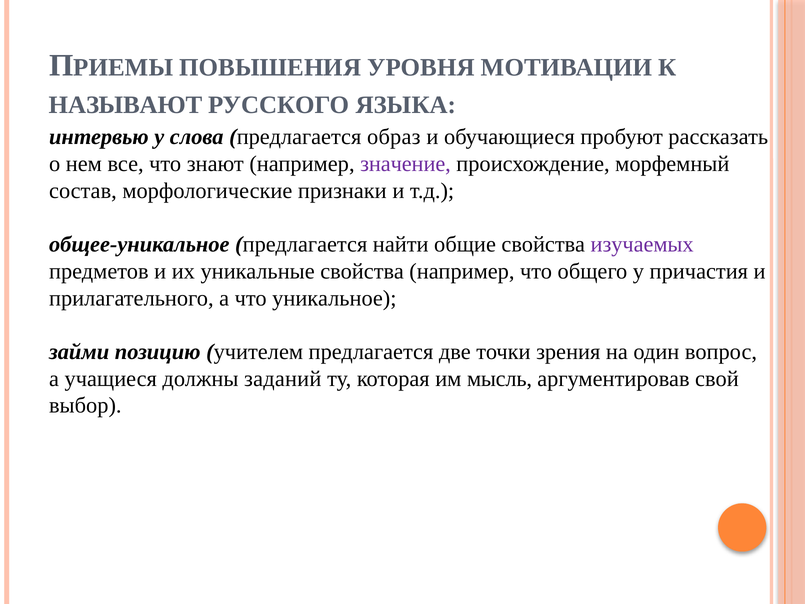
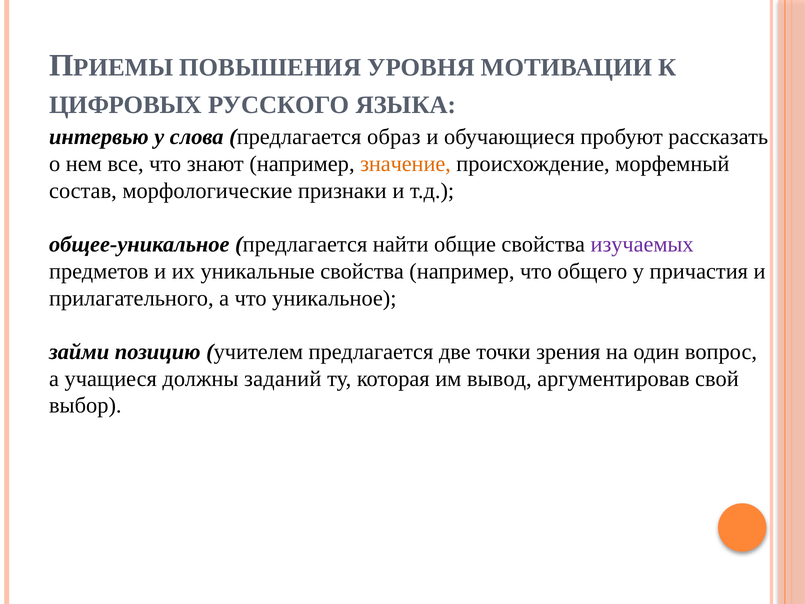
НАЗЫВАЮТ: НАЗЫВАЮТ -> ЦИФРОВЫХ
значение colour: purple -> orange
мысль: мысль -> вывод
